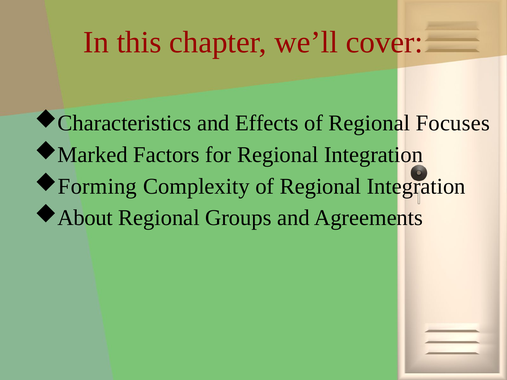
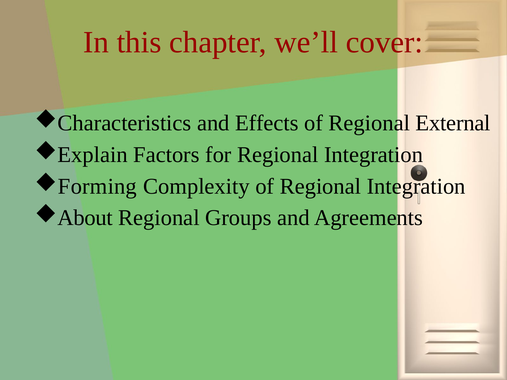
Focuses: Focuses -> External
Marked: Marked -> Explain
